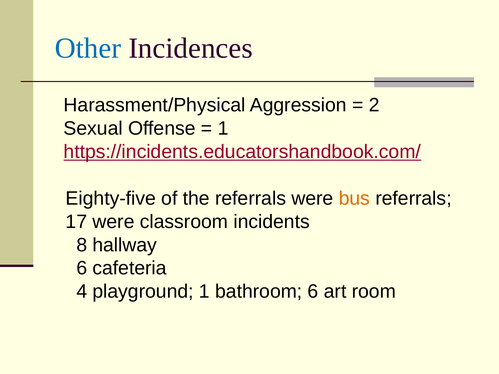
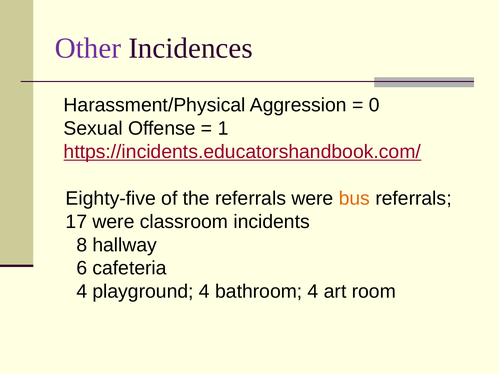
Other colour: blue -> purple
2: 2 -> 0
playground 1: 1 -> 4
bathroom 6: 6 -> 4
